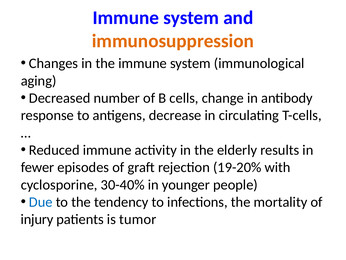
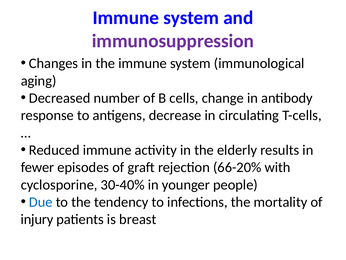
immunosuppression colour: orange -> purple
19-20%: 19-20% -> 66-20%
tumor: tumor -> breast
